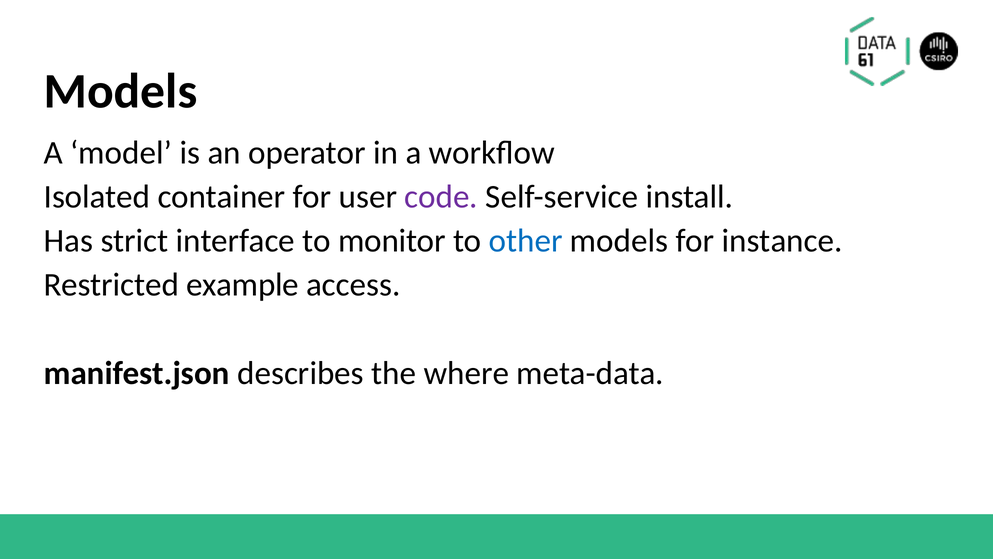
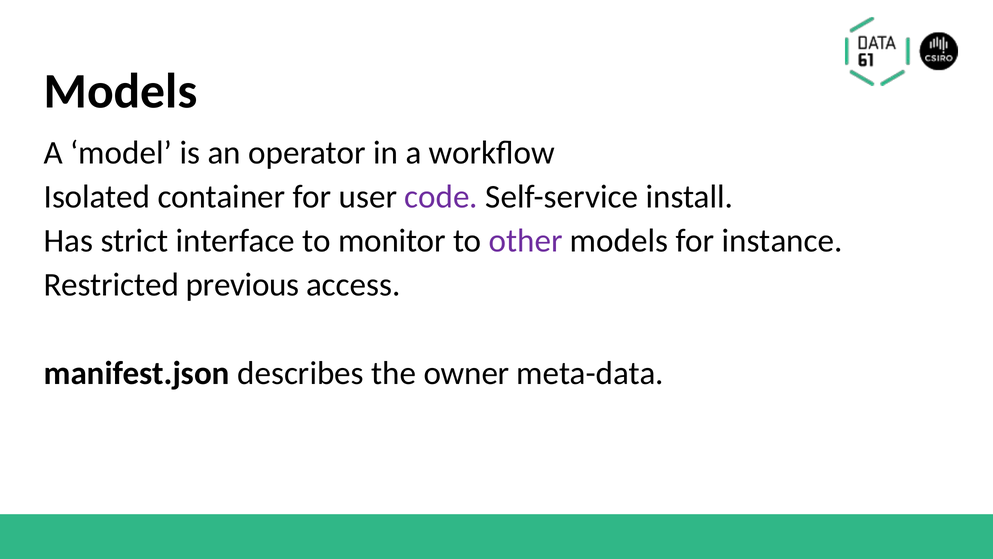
other colour: blue -> purple
example: example -> previous
where: where -> owner
